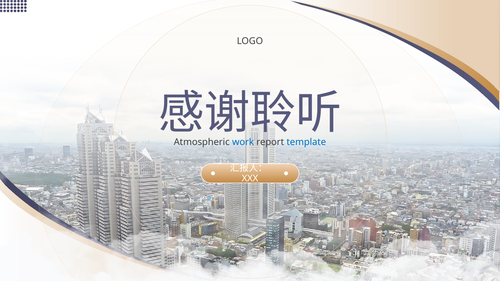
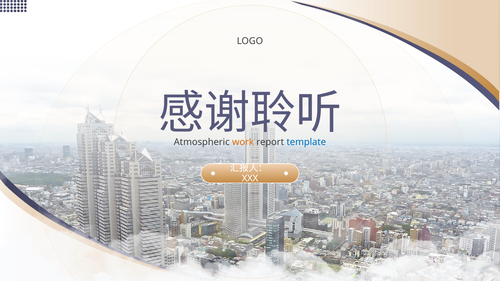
work colour: blue -> orange
